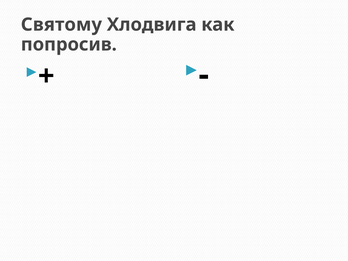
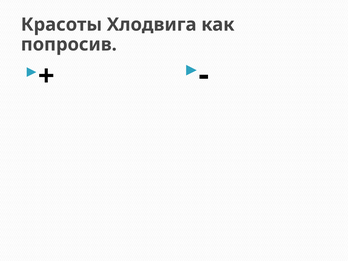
Святому: Святому -> Красоты
